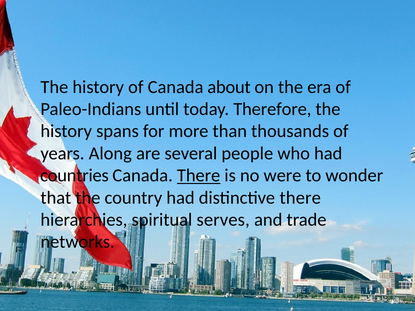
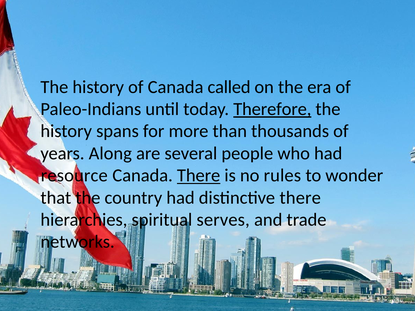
about: about -> called
Therefore underline: none -> present
countries: countries -> resource
were: were -> rules
